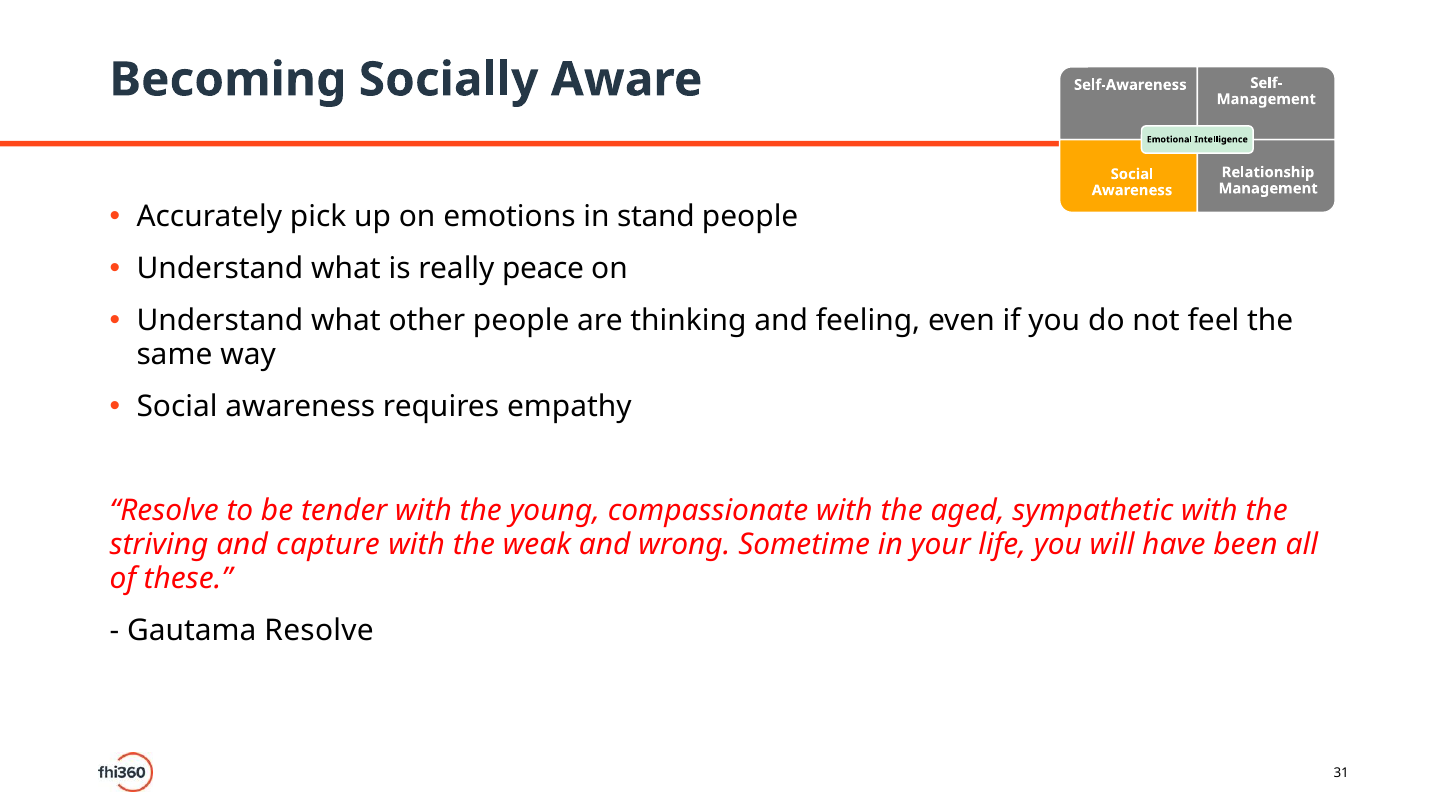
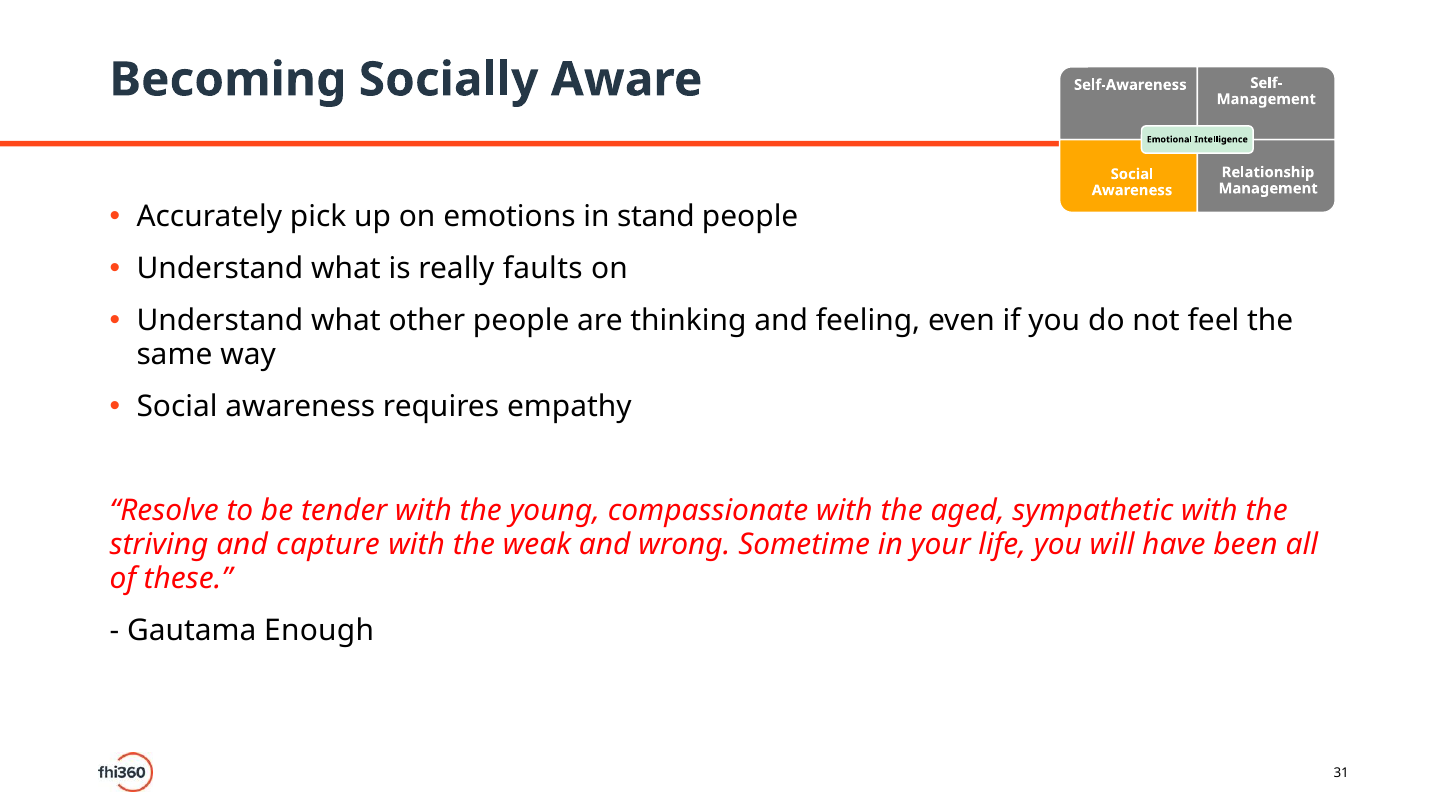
peace: peace -> faults
Gautama Resolve: Resolve -> Enough
